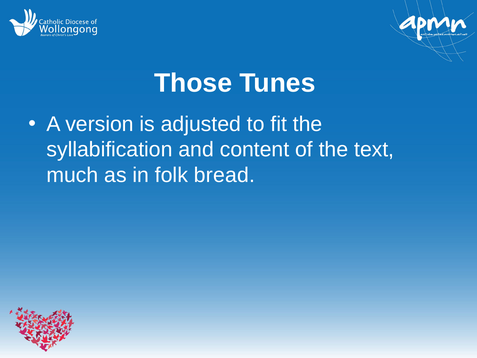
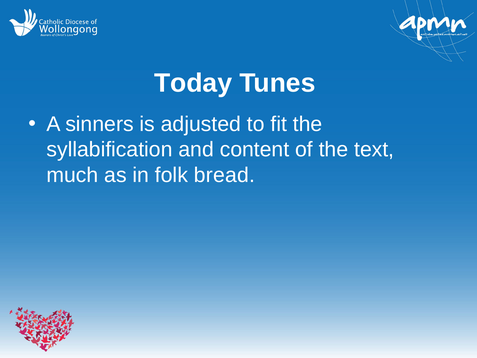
Those: Those -> Today
version: version -> sinners
